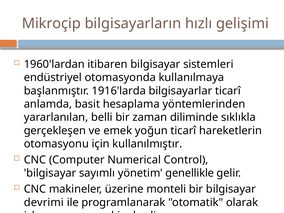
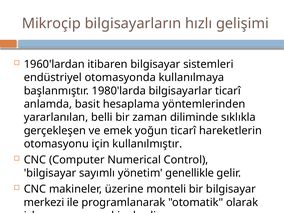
1916'larda: 1916'larda -> 1980'larda
devrimi: devrimi -> merkezi
